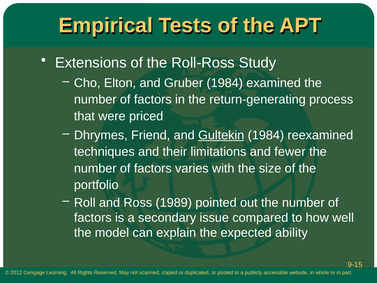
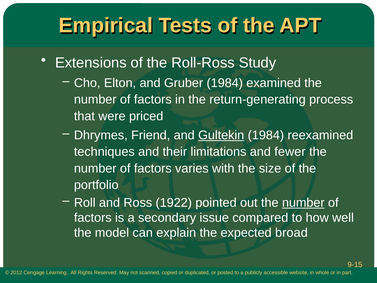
1989: 1989 -> 1922
number at (303, 202) underline: none -> present
ability: ability -> broad
